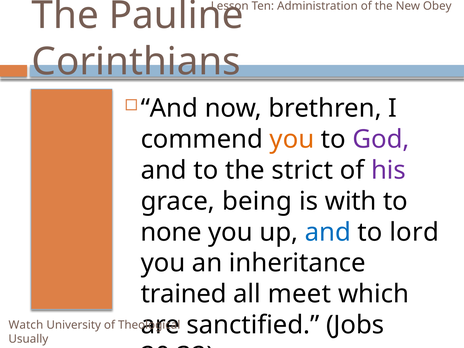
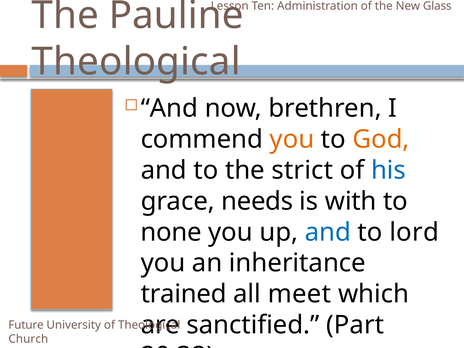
Obey: Obey -> Glass
Corinthians at (136, 62): Corinthians -> Theological
God colour: purple -> orange
his colour: purple -> blue
being: being -> needs
Jobs: Jobs -> Part
Watch: Watch -> Future
Usually: Usually -> Church
